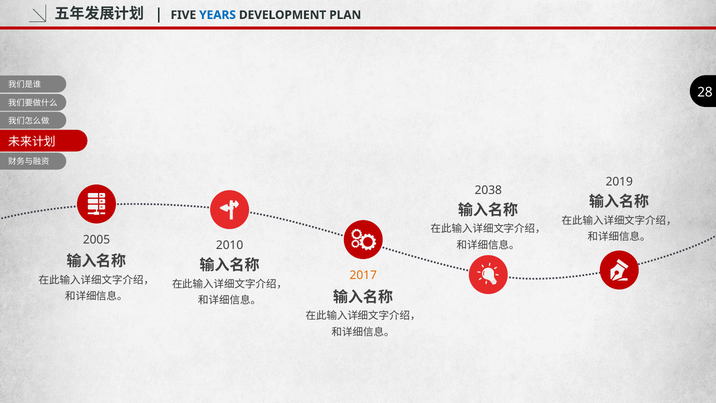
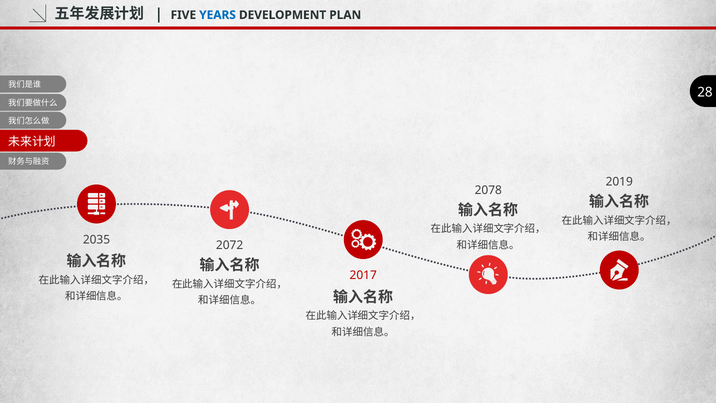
2038: 2038 -> 2078
2005: 2005 -> 2035
2010: 2010 -> 2072
2017 colour: orange -> red
